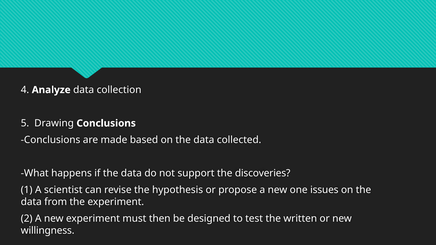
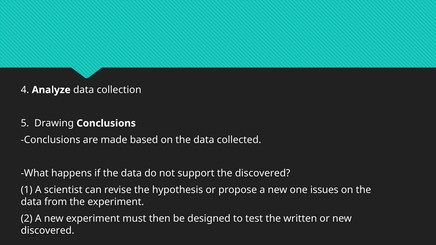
the discoveries: discoveries -> discovered
willingness at (48, 231): willingness -> discovered
